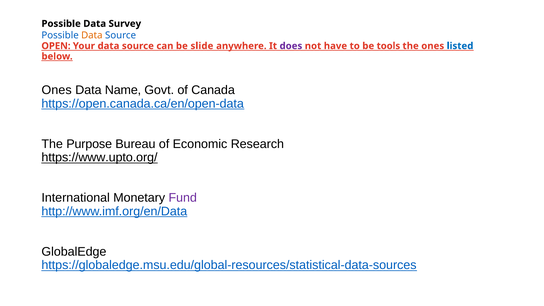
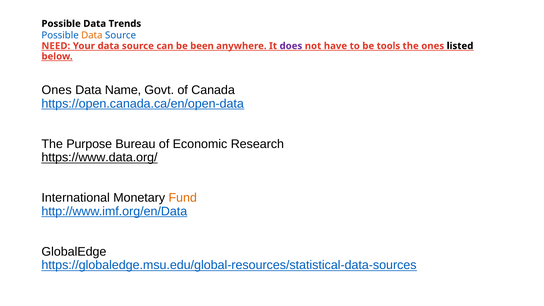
Survey: Survey -> Trends
OPEN: OPEN -> NEED
slide: slide -> been
listed colour: blue -> black
https://www.upto.org/: https://www.upto.org/ -> https://www.data.org/
Fund colour: purple -> orange
